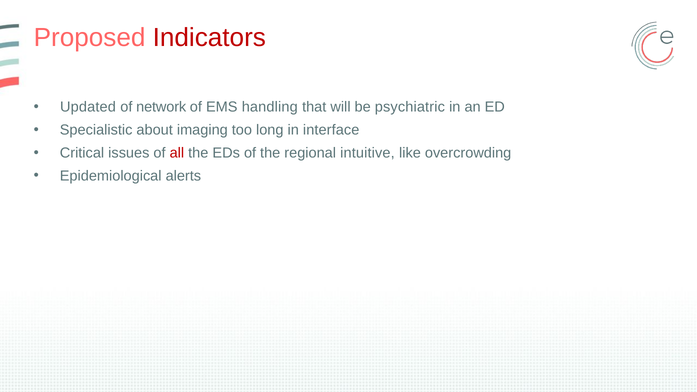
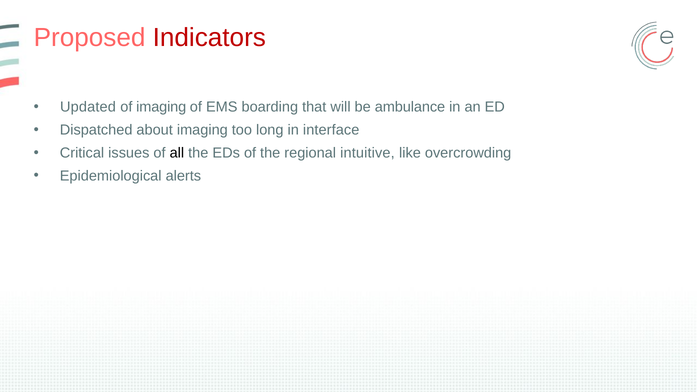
of network: network -> imaging
handling: handling -> boarding
psychiatric: psychiatric -> ambulance
Specialistic: Specialistic -> Dispatched
all colour: red -> black
